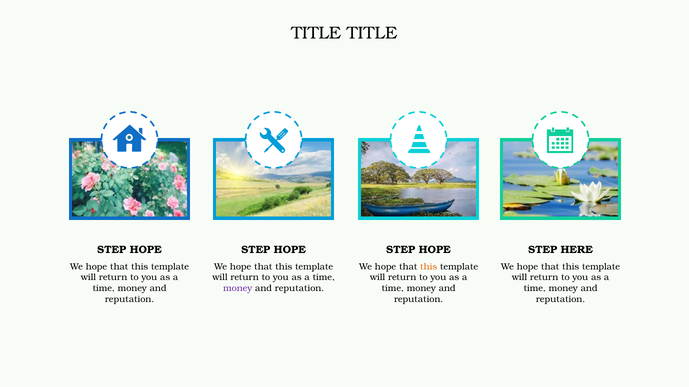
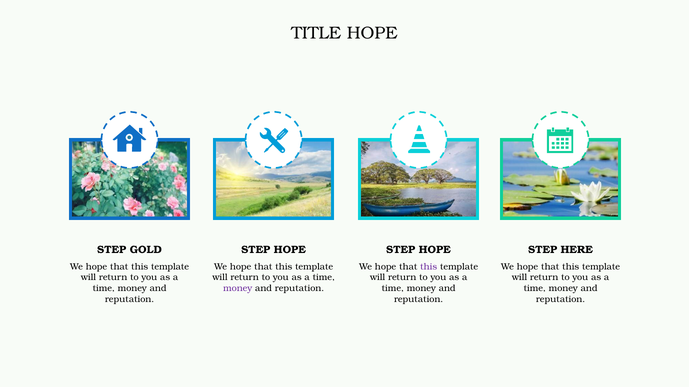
TITLE TITLE: TITLE -> HOPE
HOPE at (146, 250): HOPE -> GOLD
this at (429, 267) colour: orange -> purple
